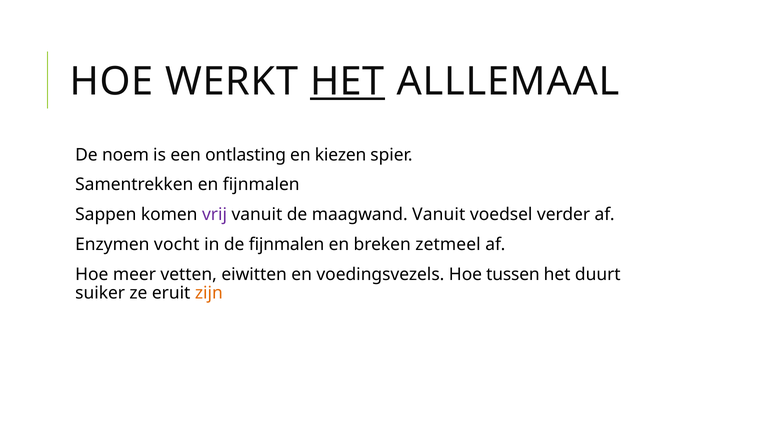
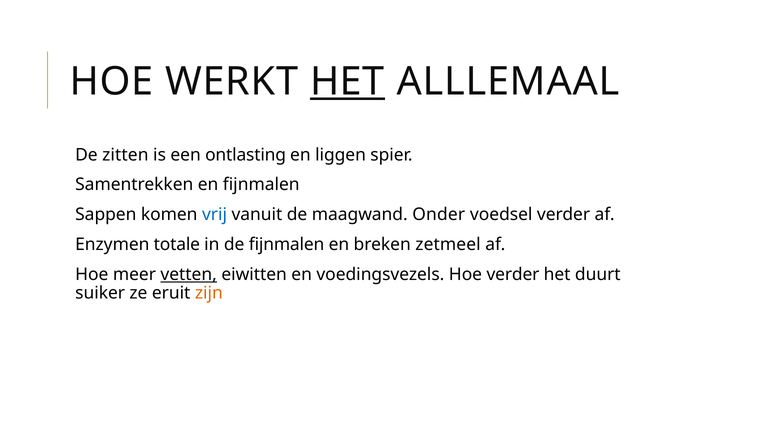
noem: noem -> zitten
kiezen: kiezen -> liggen
vrij colour: purple -> blue
maagwand Vanuit: Vanuit -> Onder
vocht: vocht -> totale
vetten underline: none -> present
Hoe tussen: tussen -> verder
